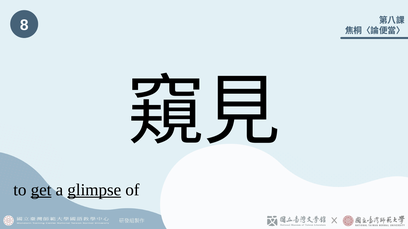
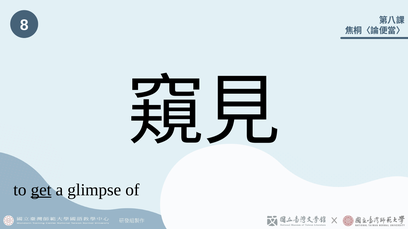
glimpse underline: present -> none
